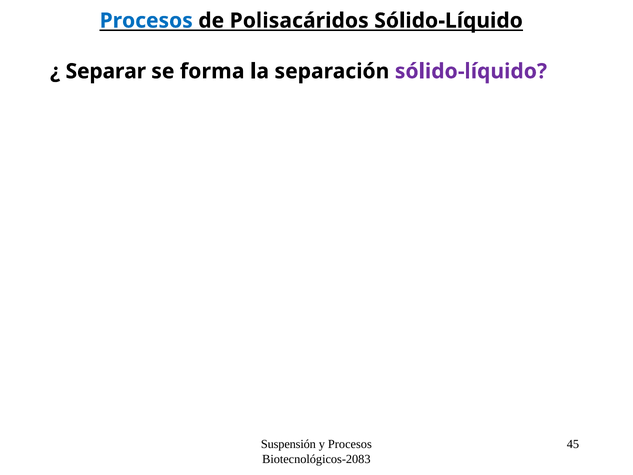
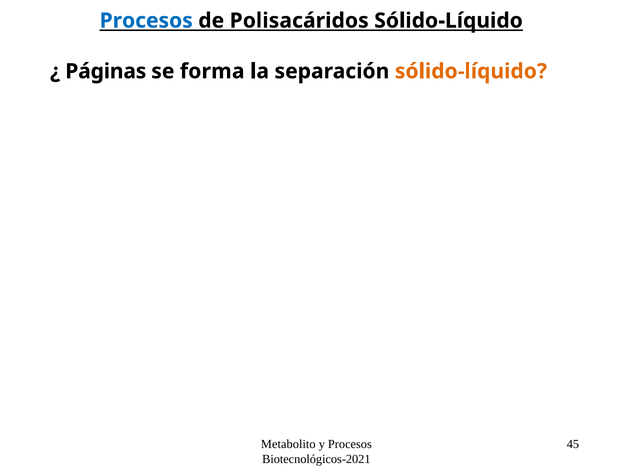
Separar: Separar -> Páginas
sólido-líquido at (471, 71) colour: purple -> orange
Suspensión: Suspensión -> Metabolito
Biotecnológicos-2083: Biotecnológicos-2083 -> Biotecnológicos-2021
